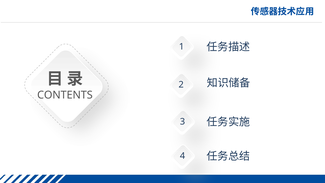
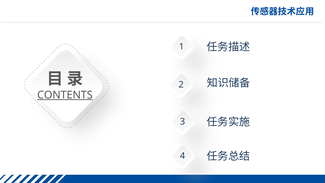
CONTENTS underline: none -> present
